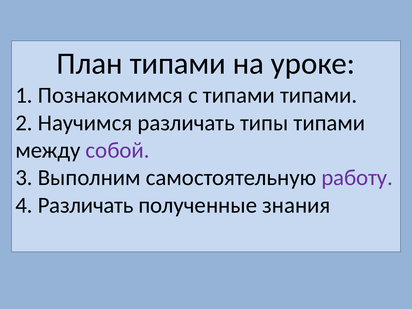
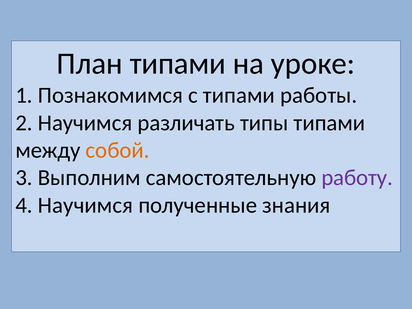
типами типами: типами -> работы
собой colour: purple -> orange
4 Различать: Различать -> Научимся
